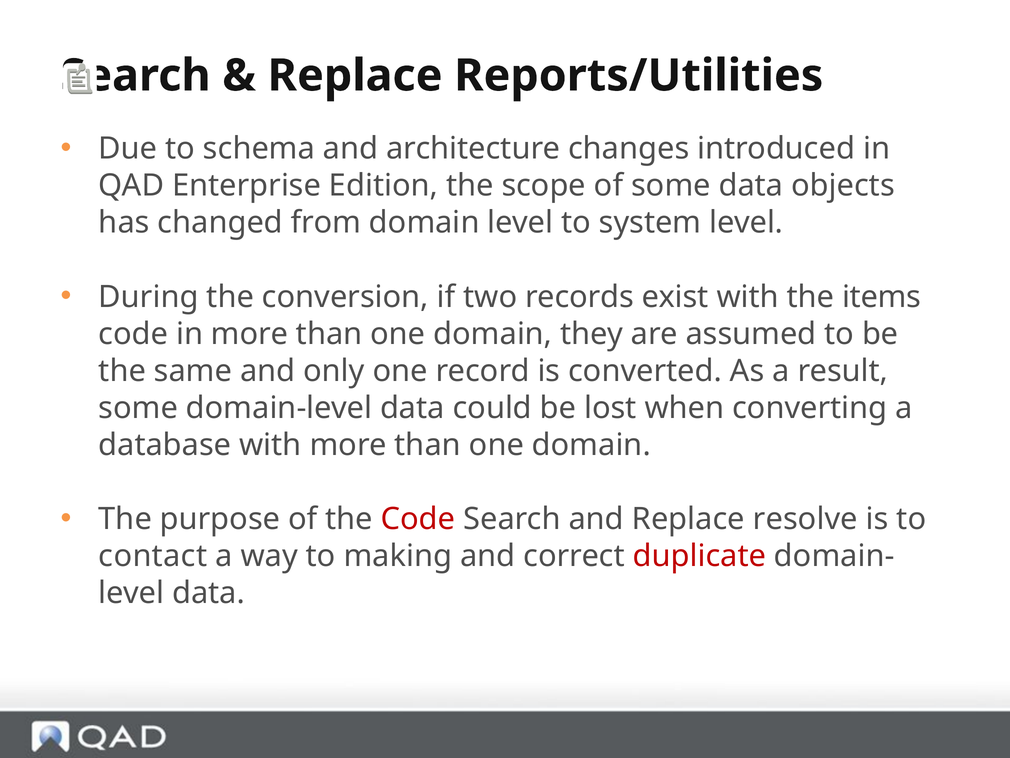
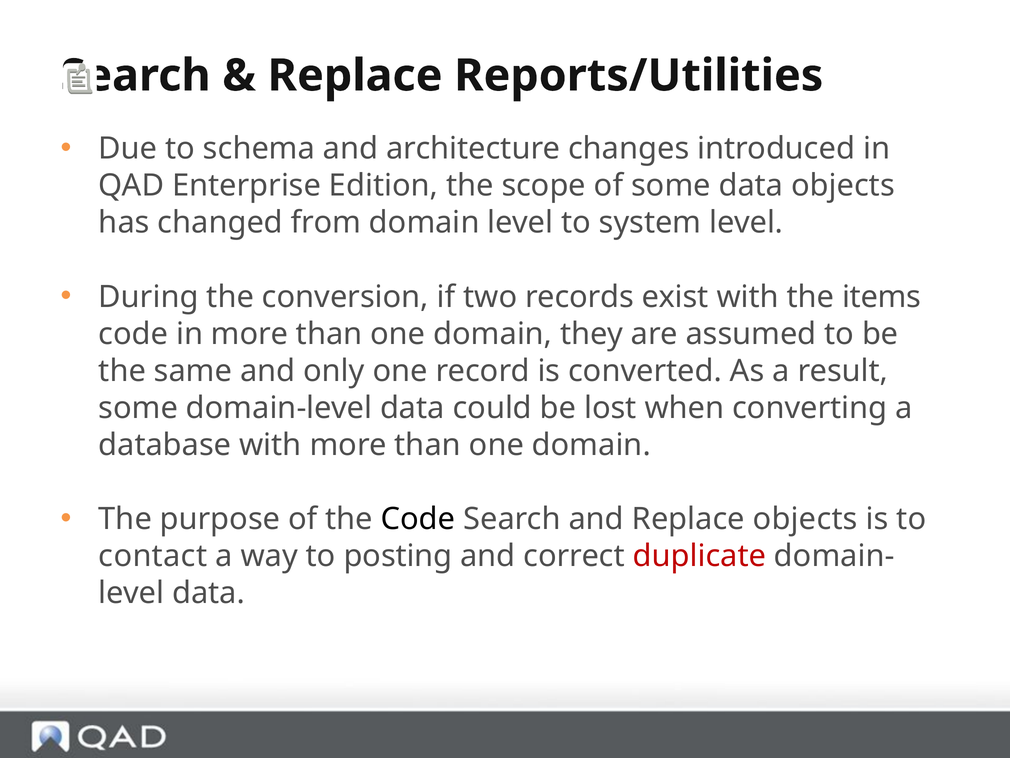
Code at (418, 519) colour: red -> black
Replace resolve: resolve -> objects
making: making -> posting
